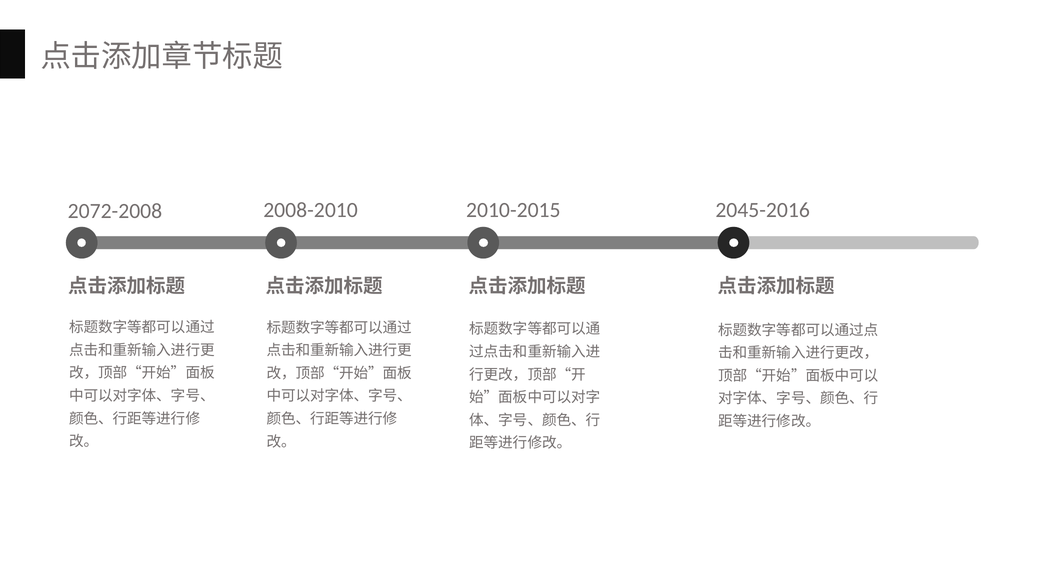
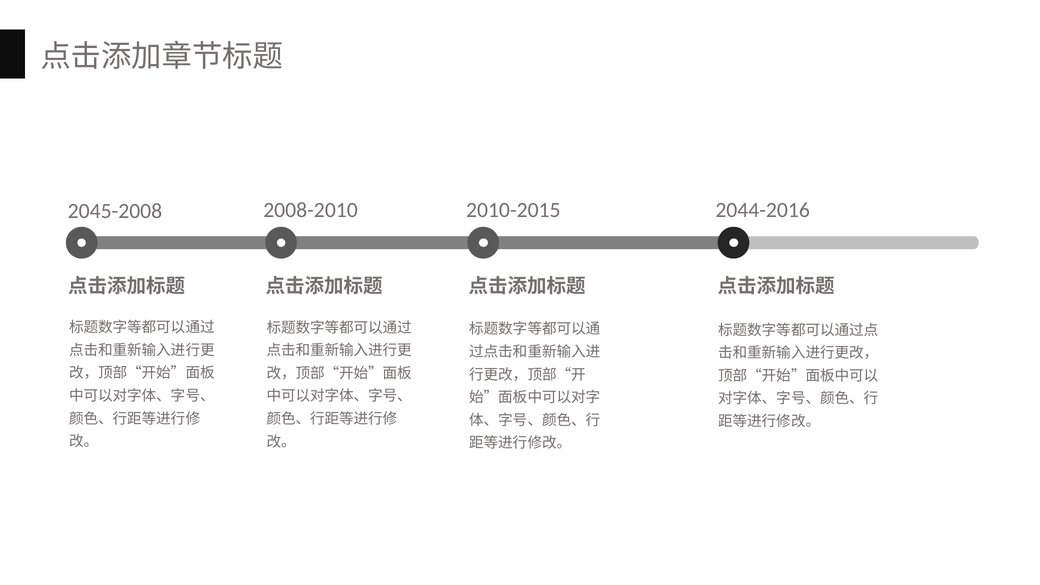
2072-2008: 2072-2008 -> 2045-2008
2045-2016: 2045-2016 -> 2044-2016
